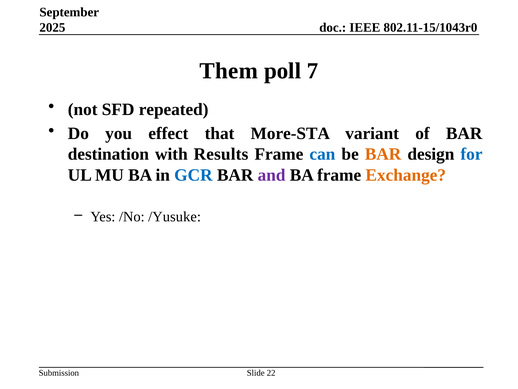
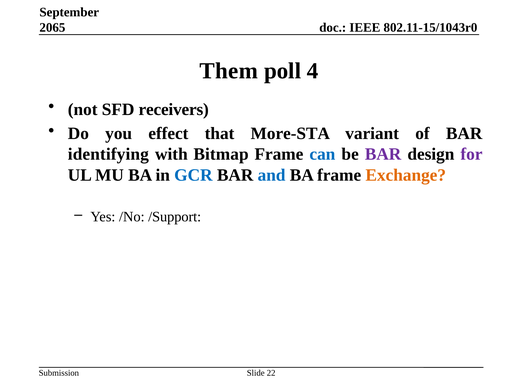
2025: 2025 -> 2065
7: 7 -> 4
repeated: repeated -> receivers
destination: destination -> identifying
Results: Results -> Bitmap
BAR at (383, 154) colour: orange -> purple
for colour: blue -> purple
and colour: purple -> blue
/Yusuke: /Yusuke -> /Support
